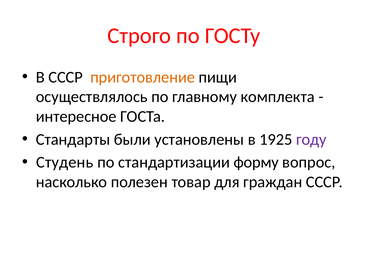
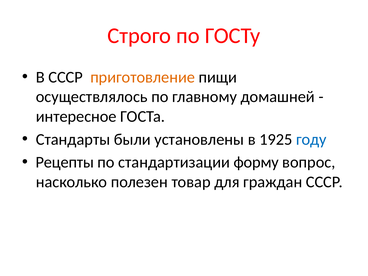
комплекта: комплекта -> домашней
году colour: purple -> blue
Студень: Студень -> Рецепты
